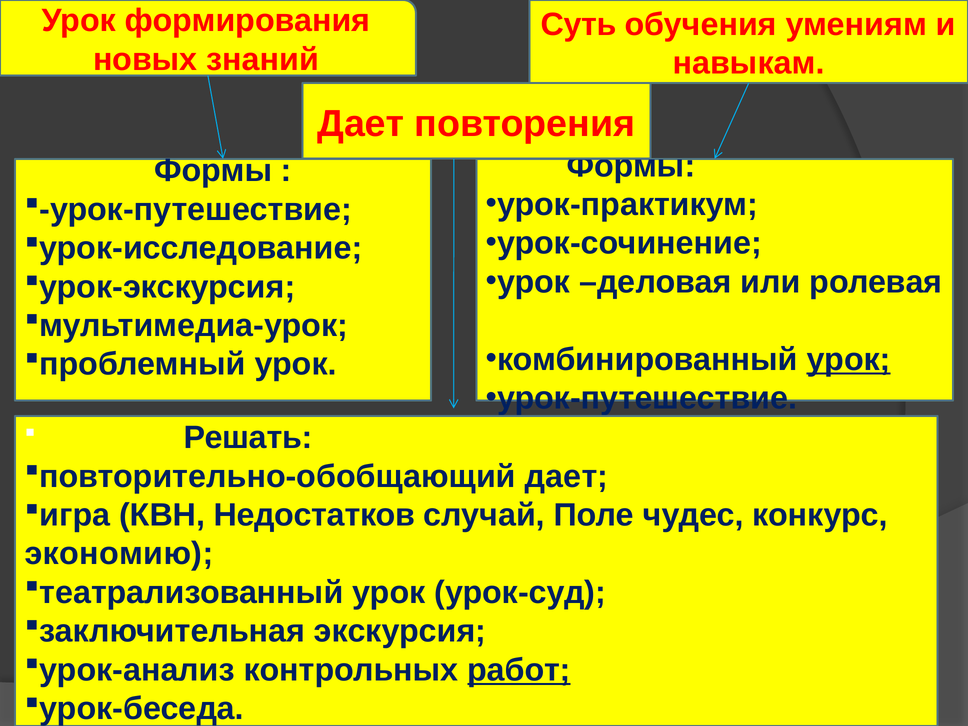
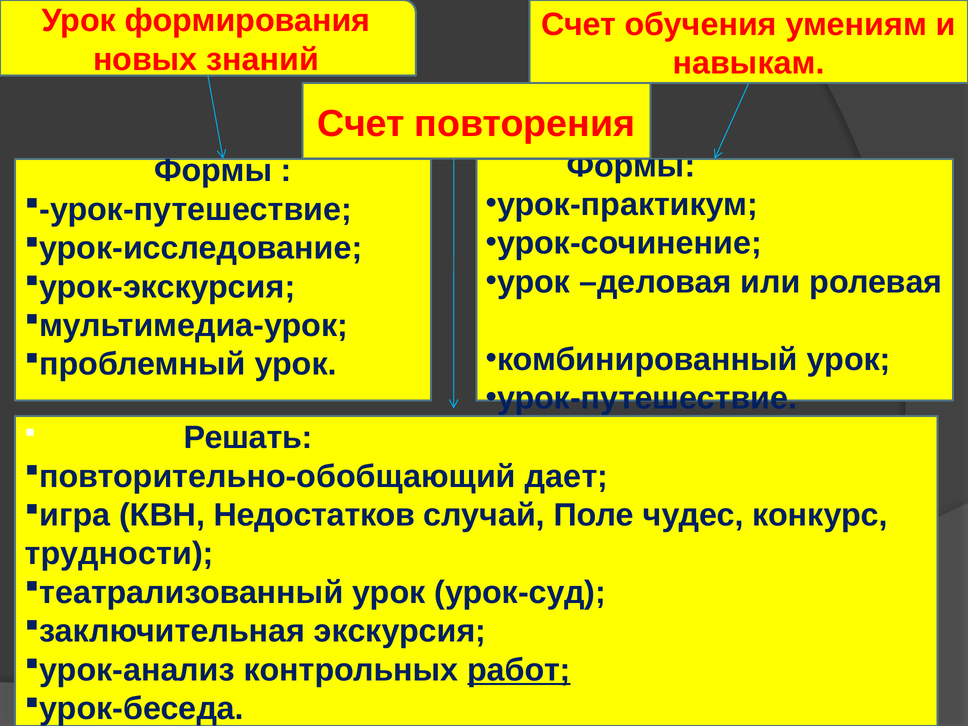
Суть at (579, 24): Суть -> Счет
Дает at (361, 124): Дает -> Счет
урок at (849, 359) underline: present -> none
экономию: экономию -> трудности
